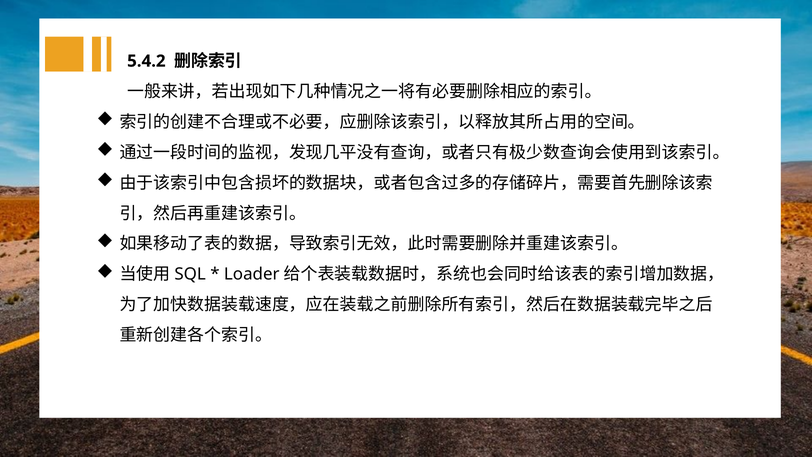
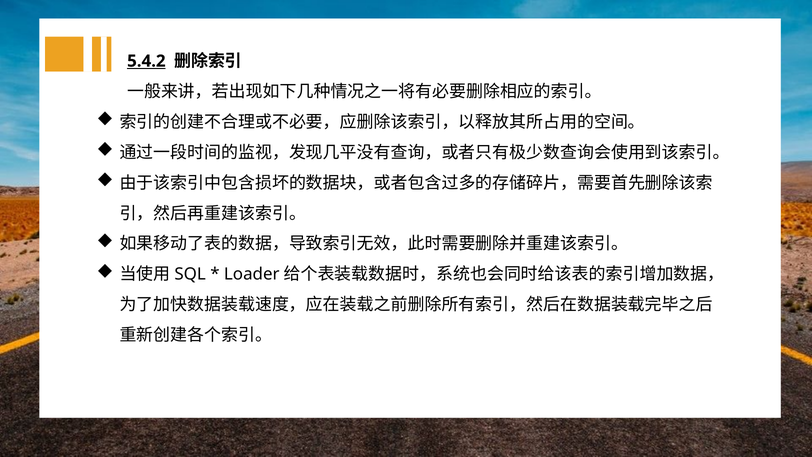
5.4.2 underline: none -> present
